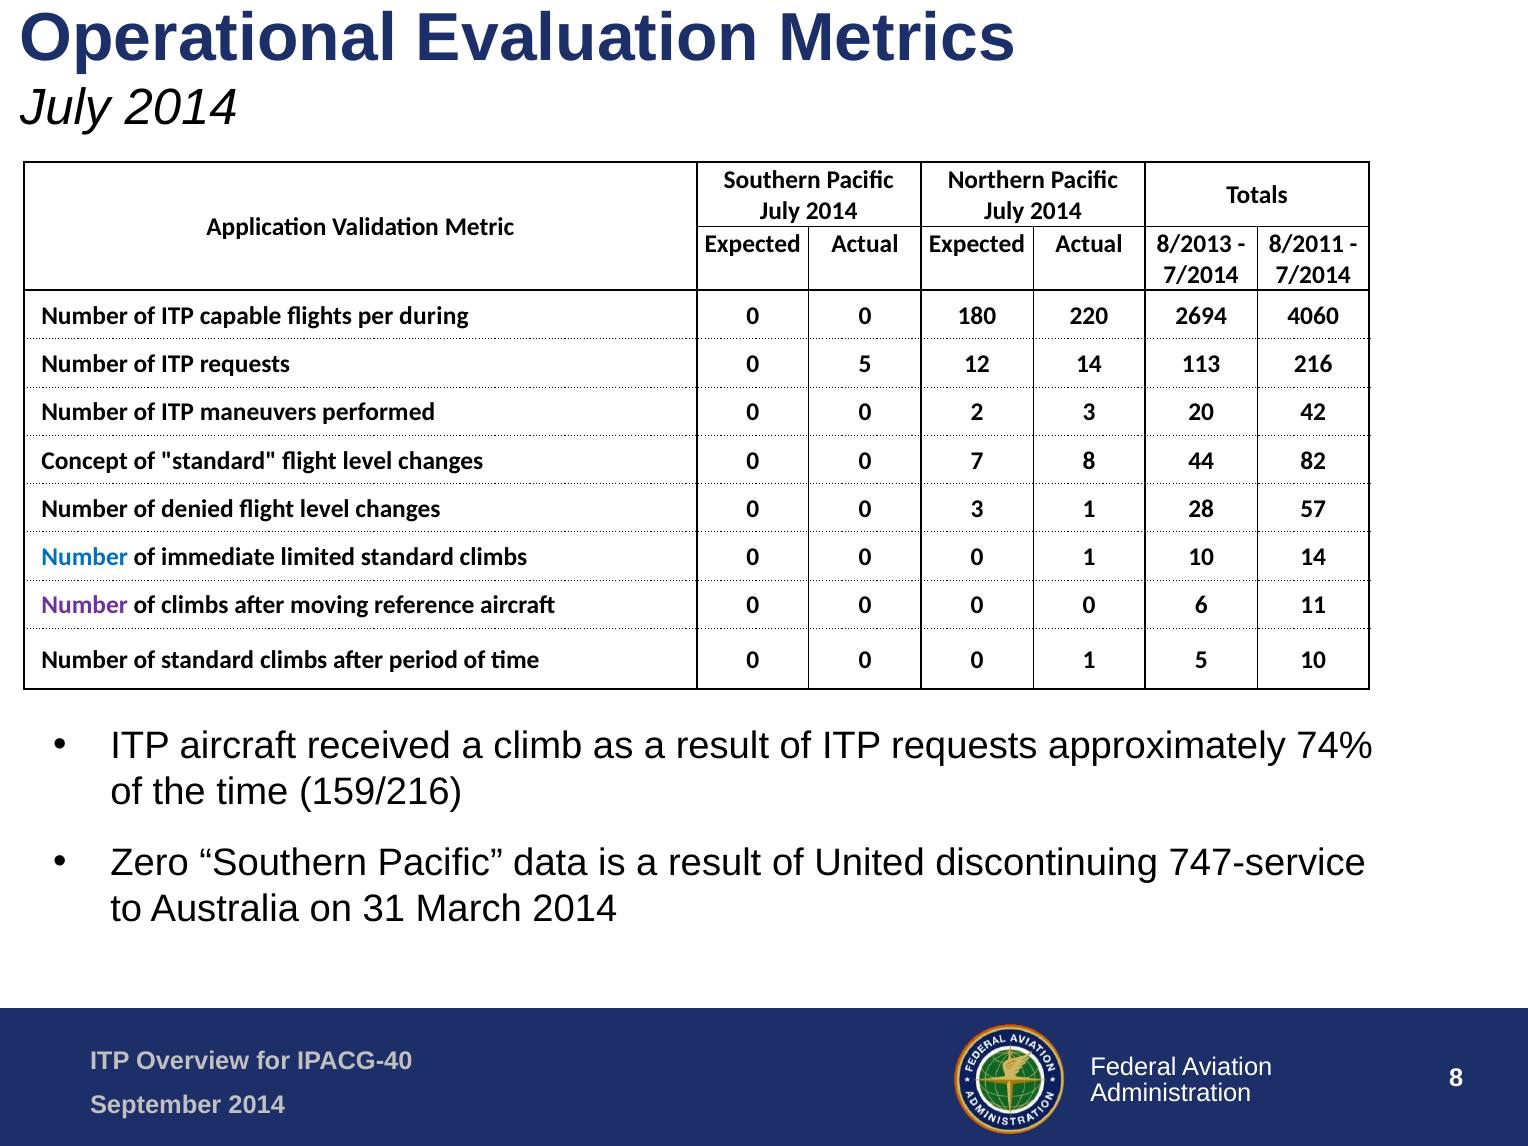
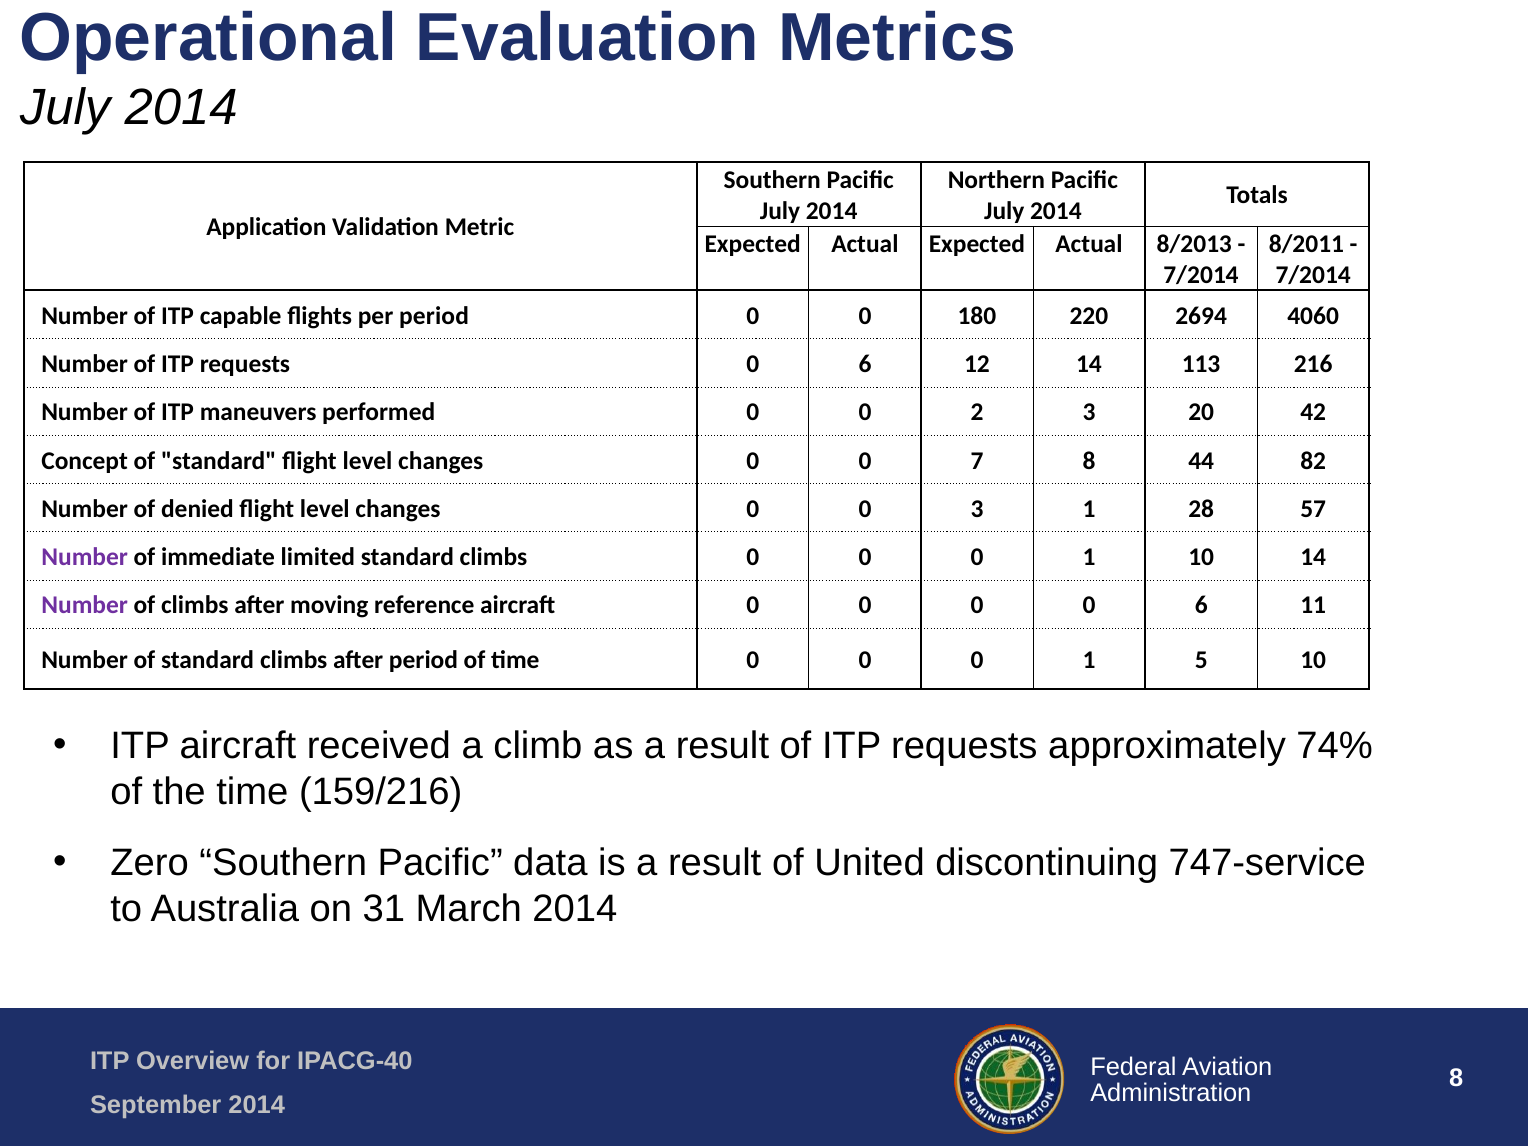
per during: during -> period
requests 0 5: 5 -> 6
Number at (85, 557) colour: blue -> purple
